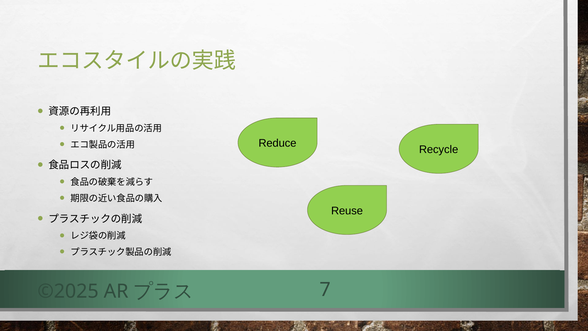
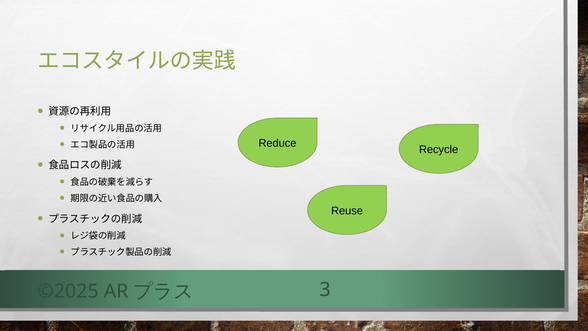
7: 7 -> 3
